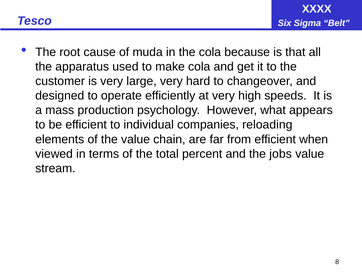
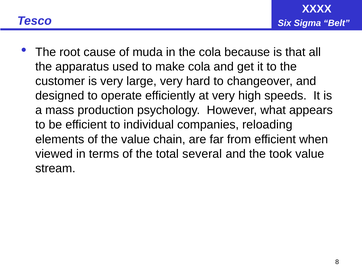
percent: percent -> several
jobs: jobs -> took
